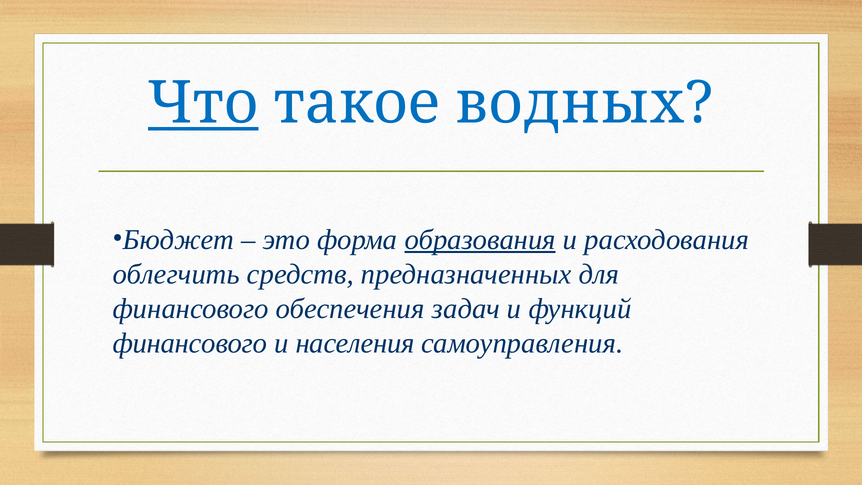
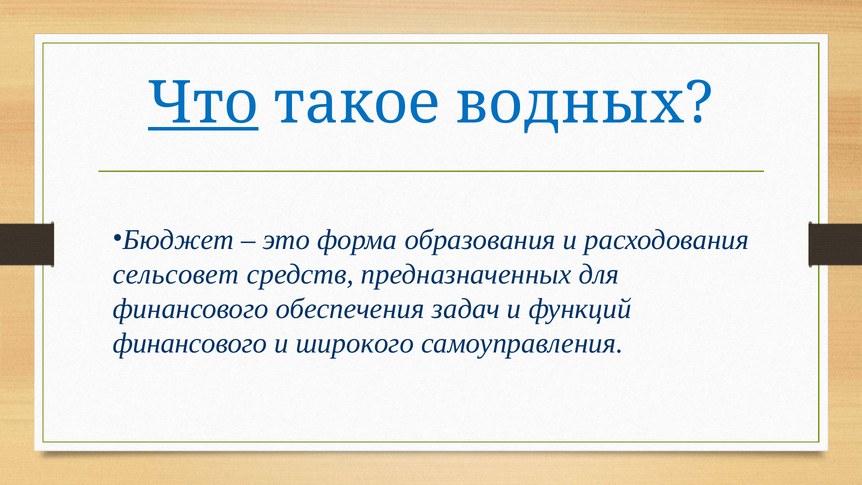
образования underline: present -> none
облегчить: облегчить -> сельсовет
населения: населения -> широкого
